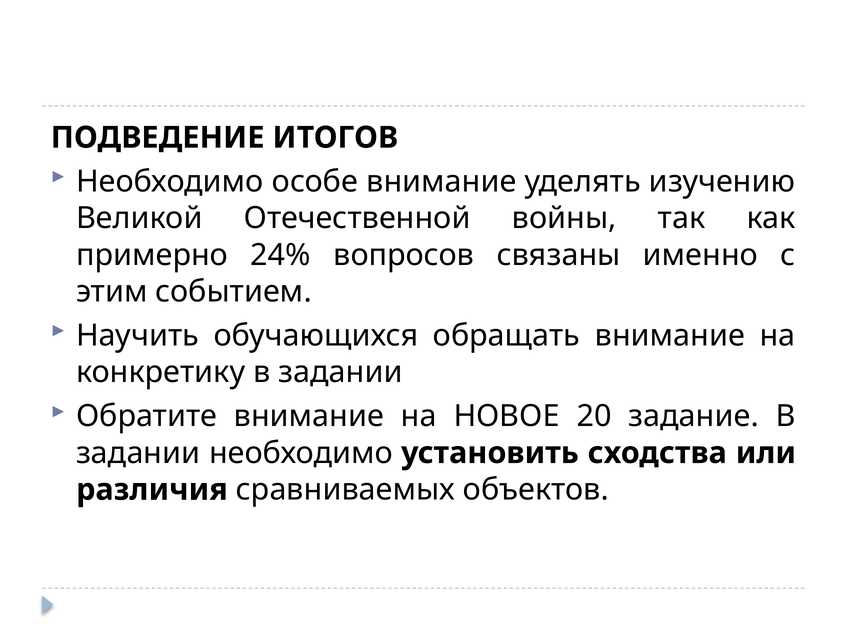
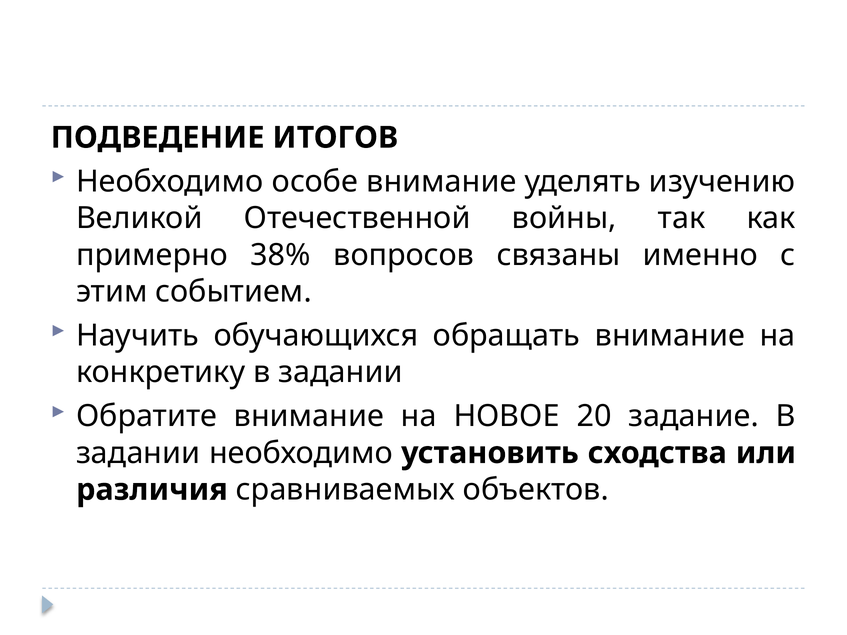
24%: 24% -> 38%
